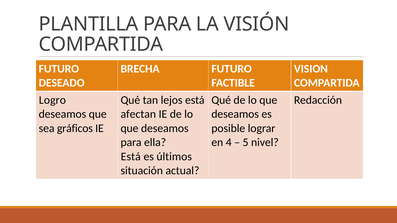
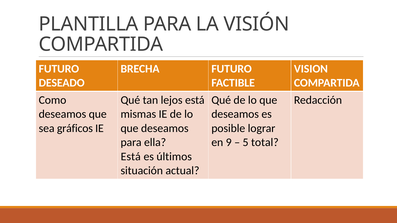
Logro: Logro -> Como
afectan: afectan -> mismas
4: 4 -> 9
nivel: nivel -> total
